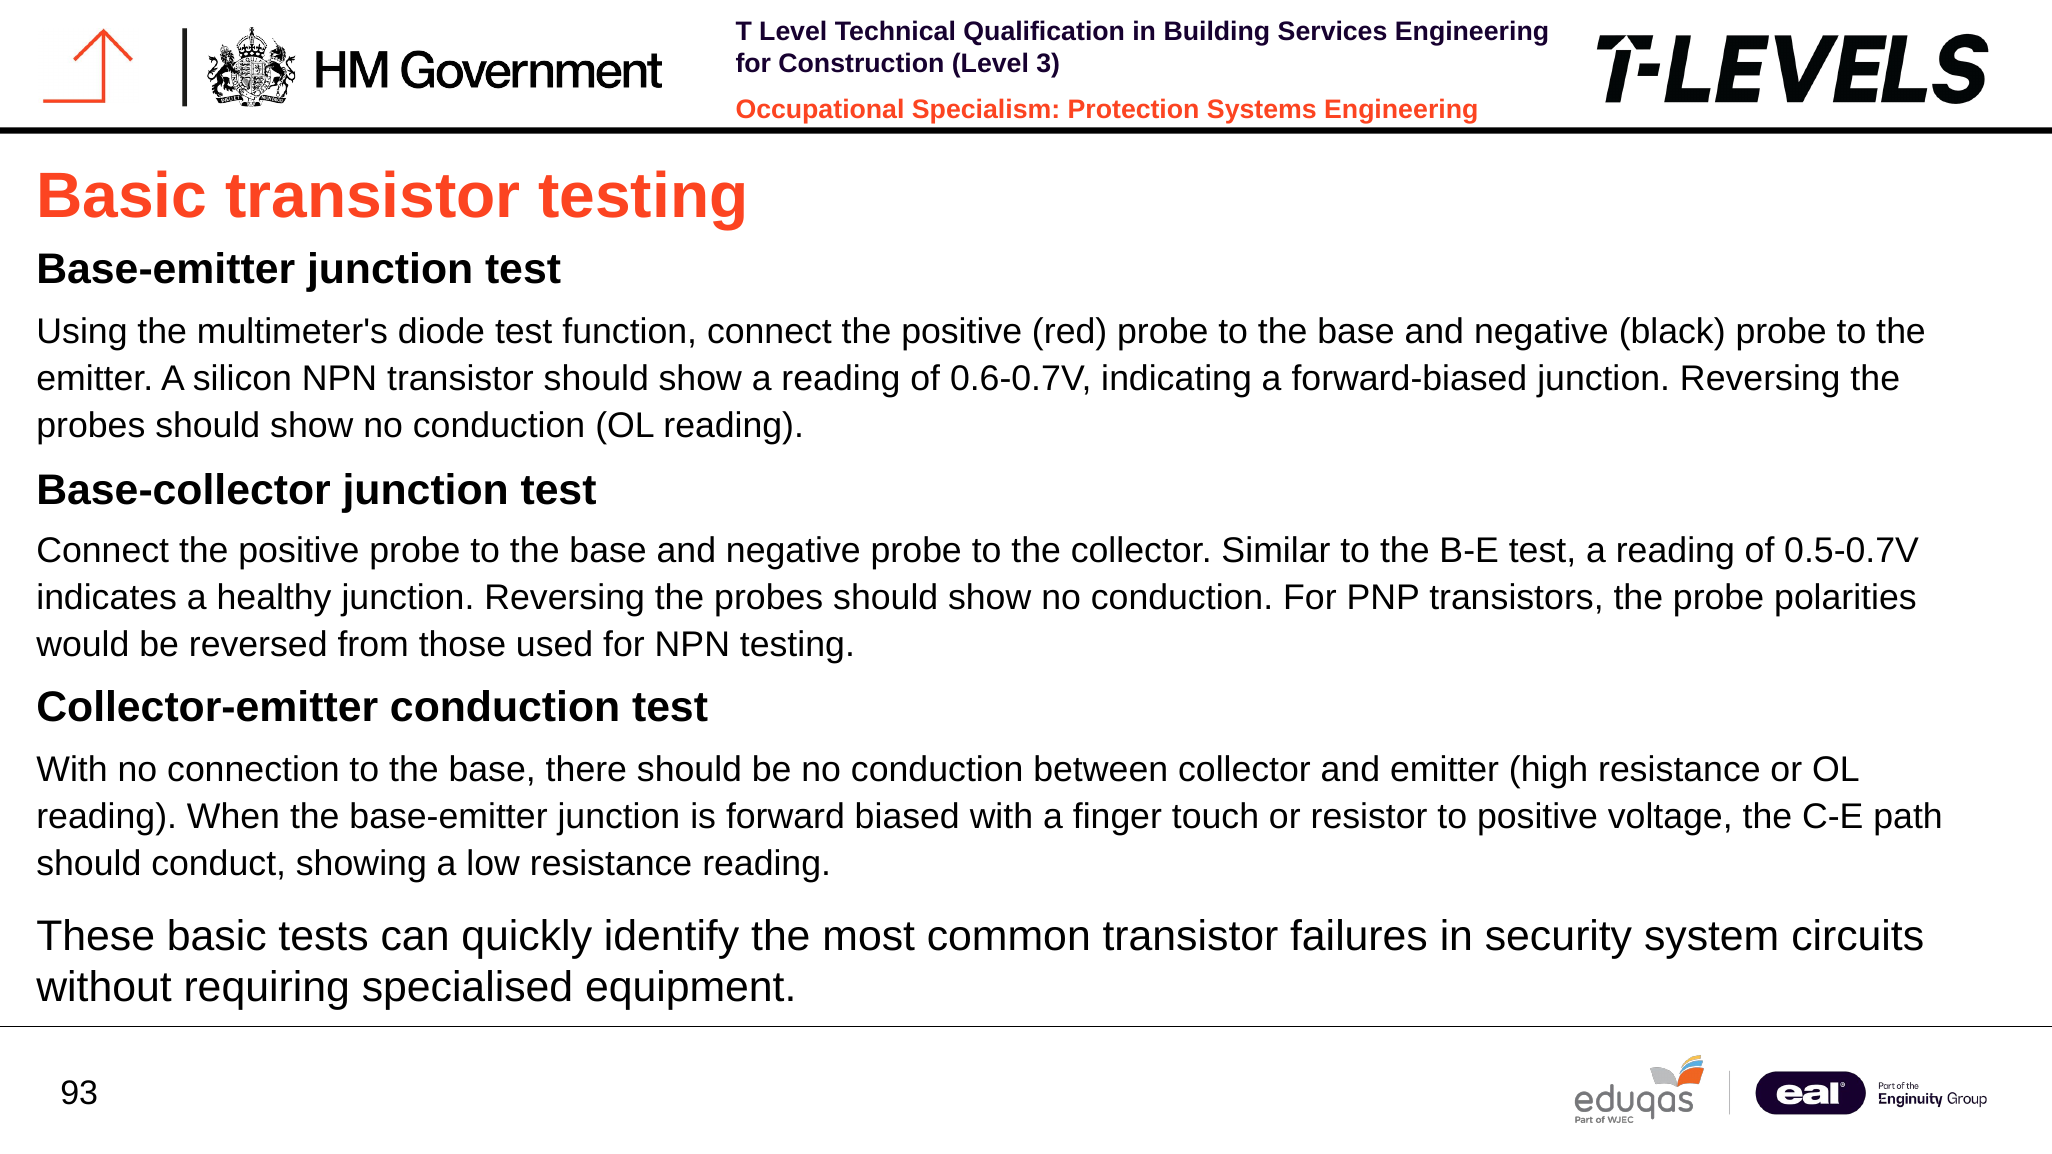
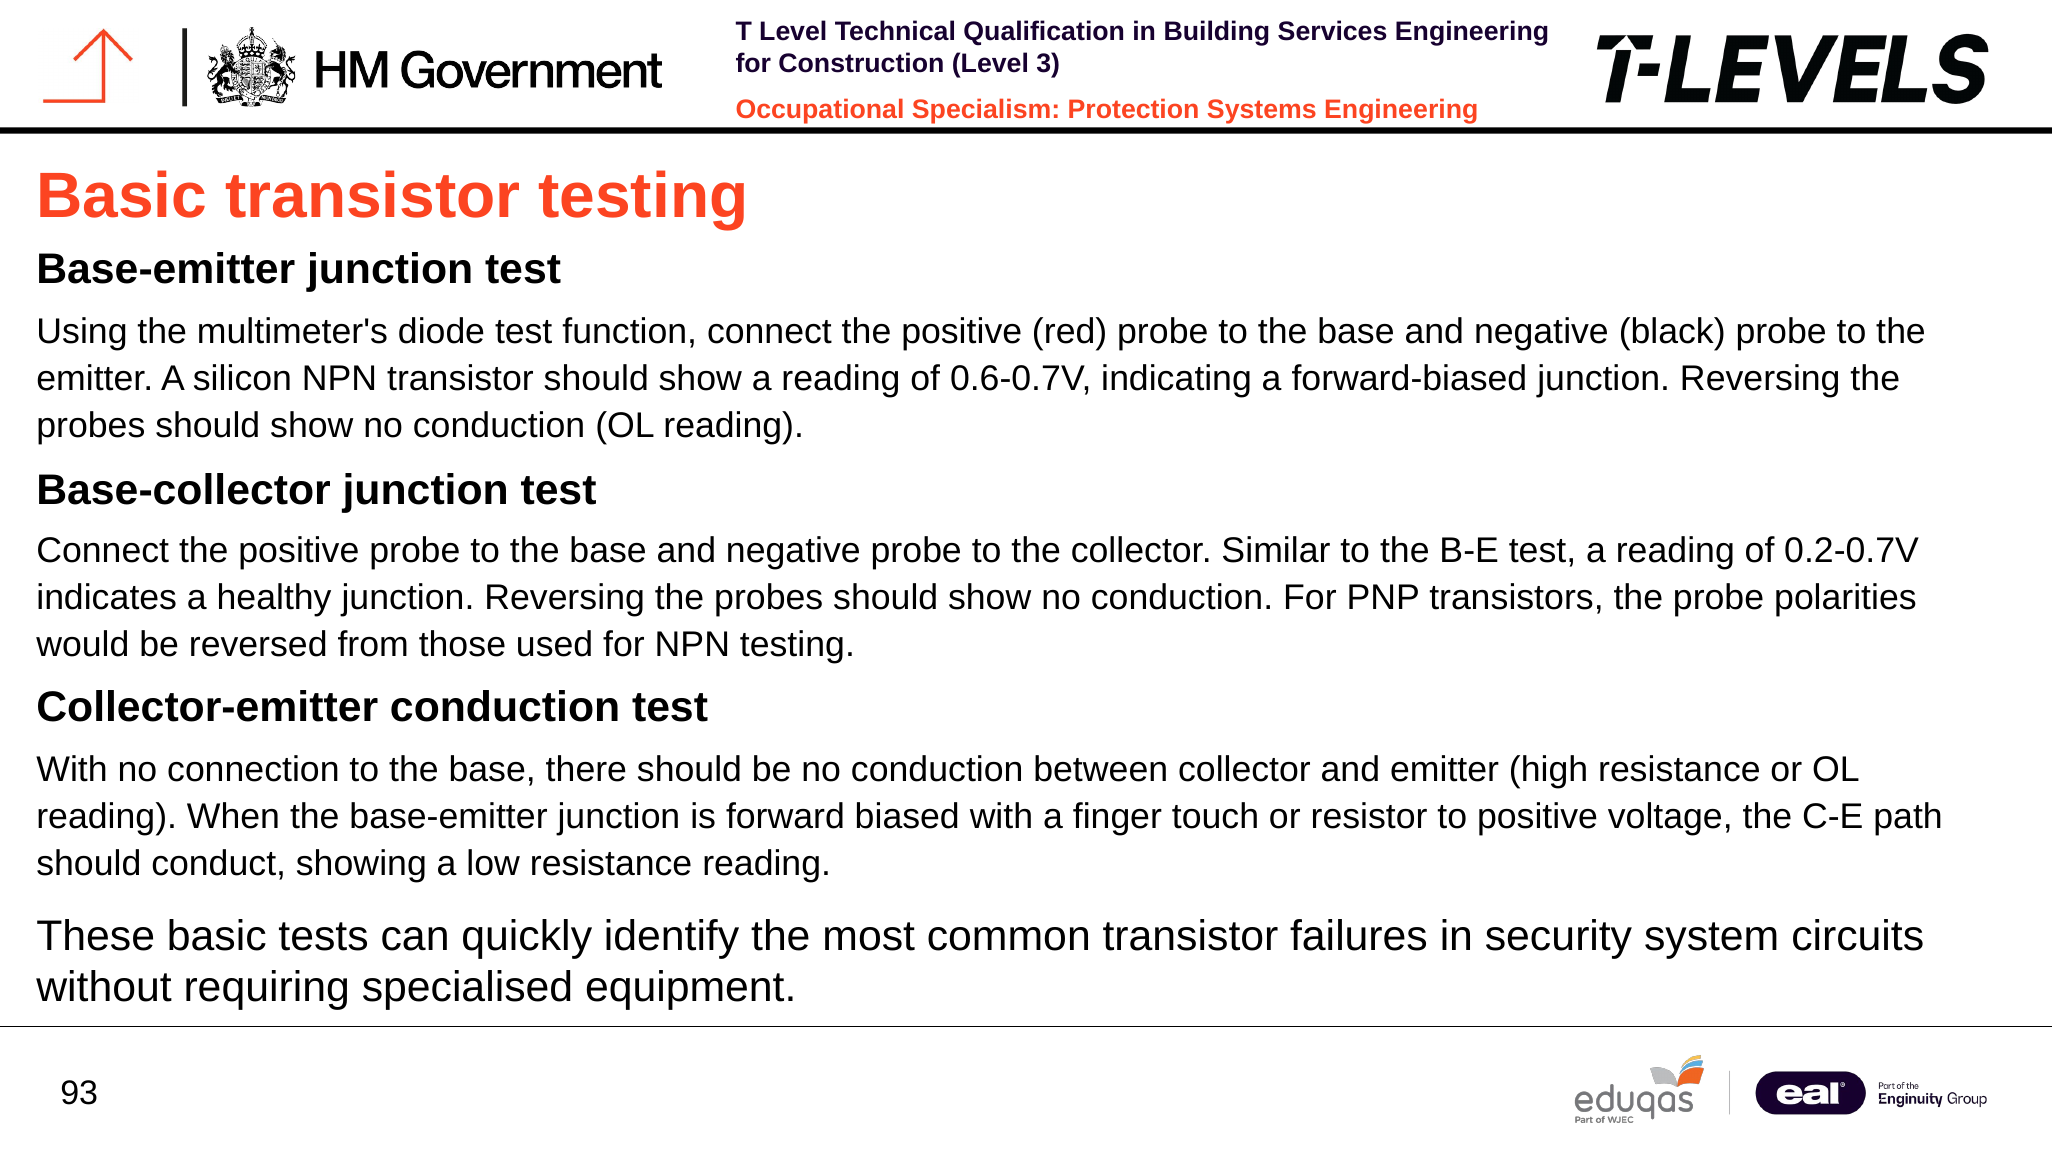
0.5-0.7V: 0.5-0.7V -> 0.2-0.7V
